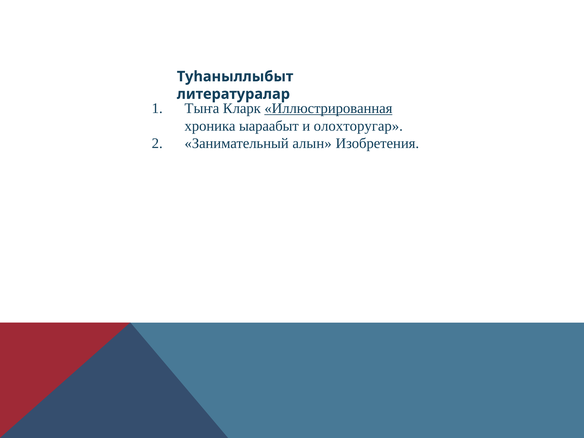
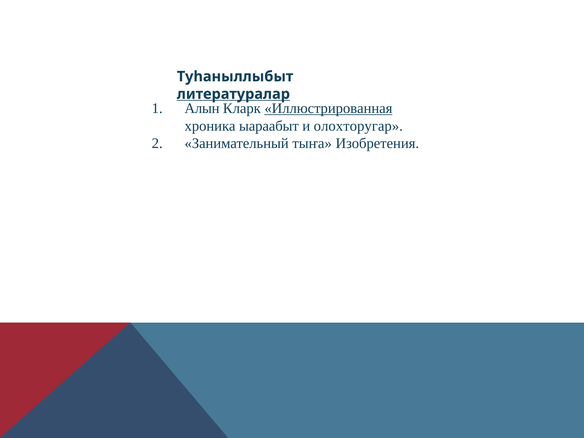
литературалар underline: none -> present
Тыҥа: Тыҥа -> Алын
алын: алын -> тыҥа
